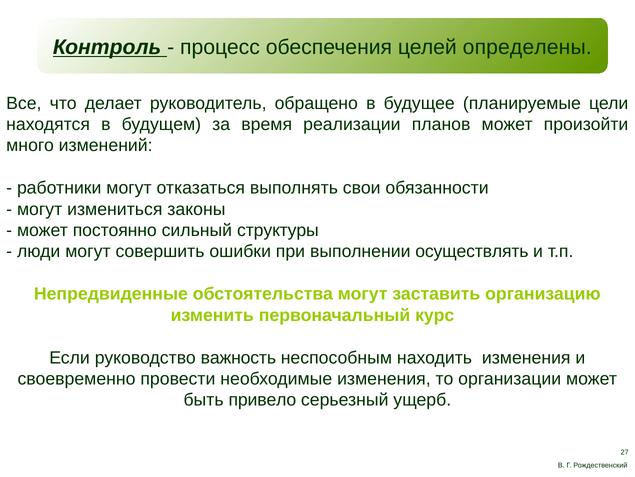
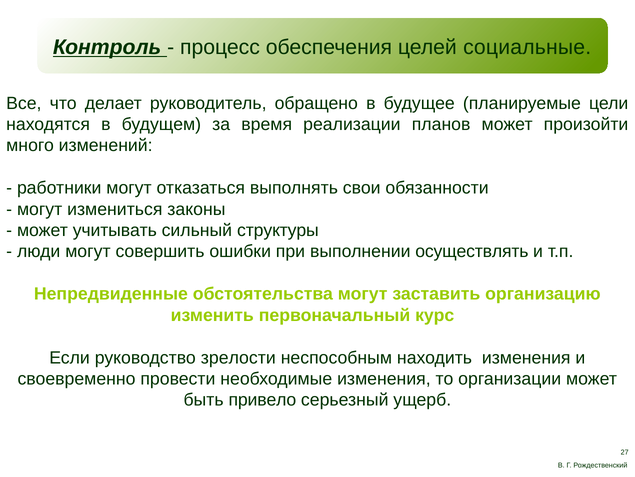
определены: определены -> социальные
постоянно: постоянно -> учитывать
важность: важность -> зрелости
